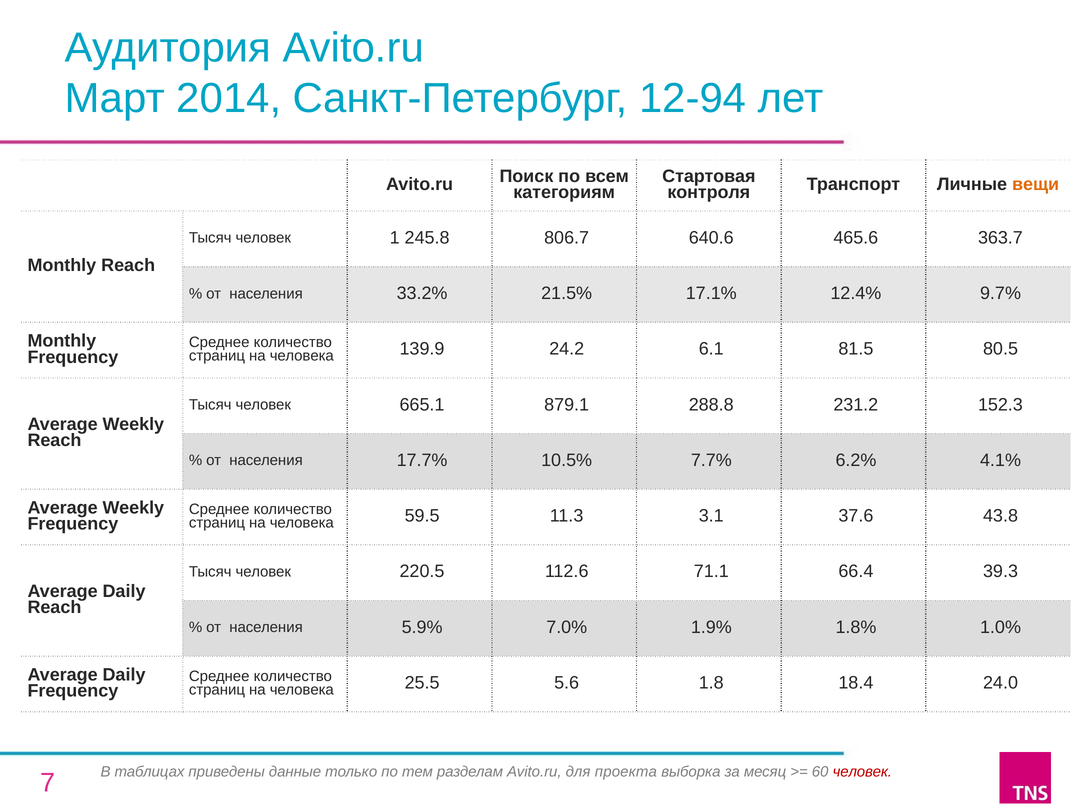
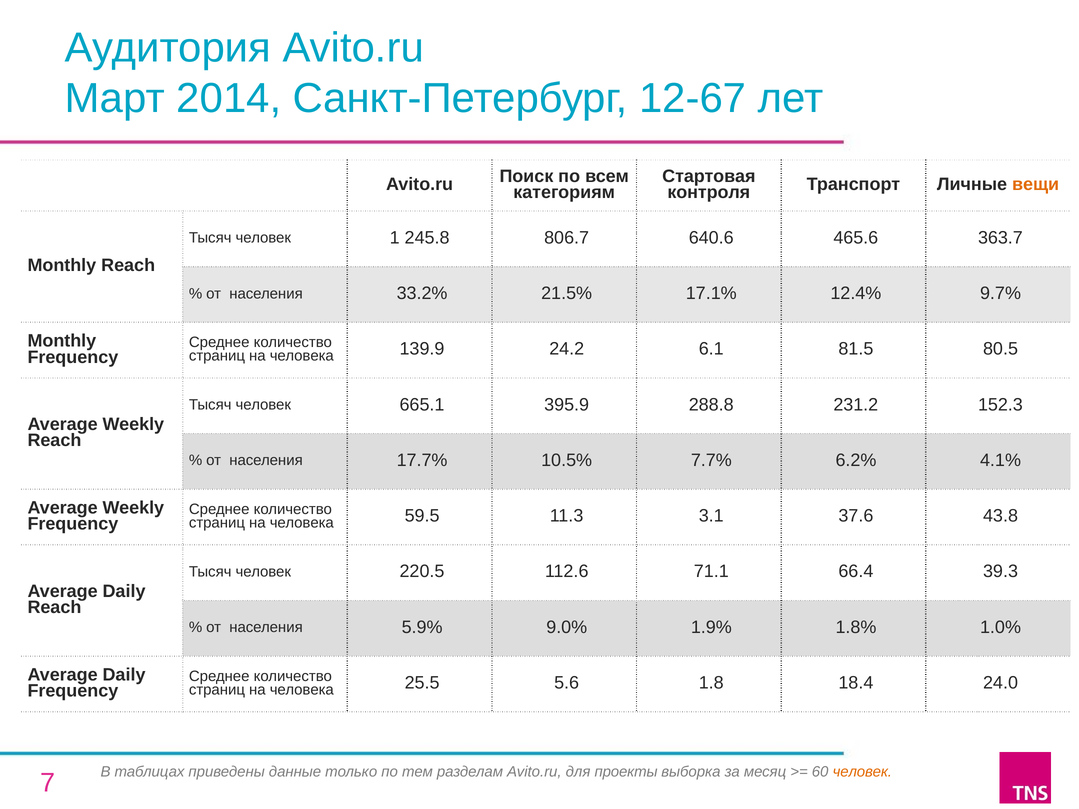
12-94: 12-94 -> 12-67
879.1: 879.1 -> 395.9
7.0%: 7.0% -> 9.0%
проекта: проекта -> проекты
человек at (862, 772) colour: red -> orange
